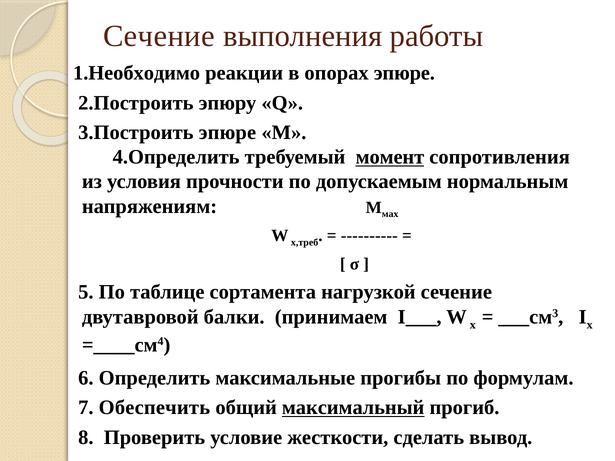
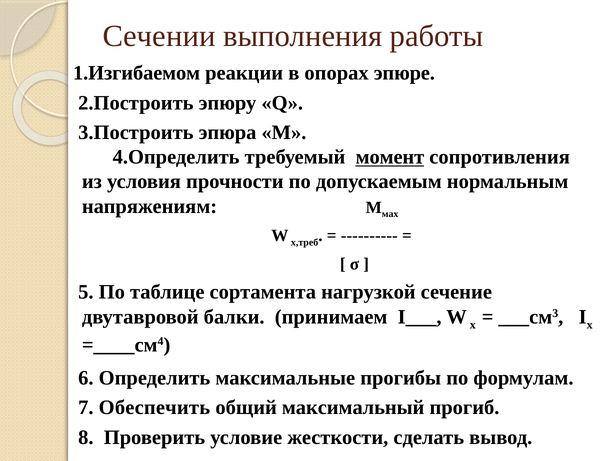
Сечение at (159, 36): Сечение -> Сечении
1.Необходимо: 1.Необходимо -> 1.Изгибаемом
3.Построить эпюре: эпюре -> эпюра
максимальный underline: present -> none
